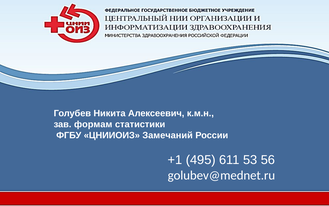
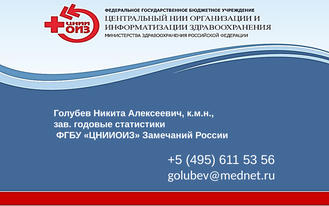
формам: формам -> годовые
+1: +1 -> +5
